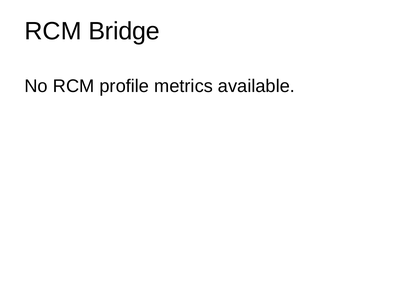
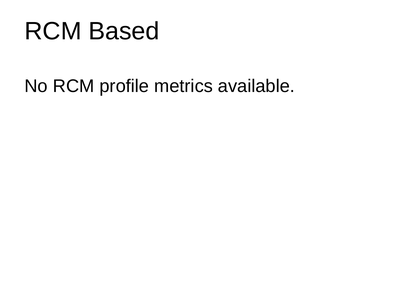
Bridge: Bridge -> Based
